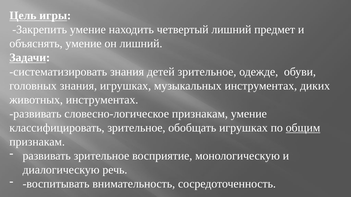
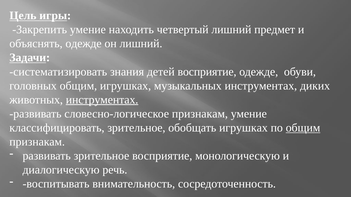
объяснять умение: умение -> одежде
детей зрительное: зрительное -> восприятие
головных знания: знания -> общим
инструментах at (102, 100) underline: none -> present
